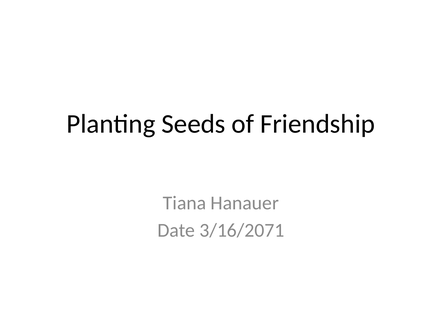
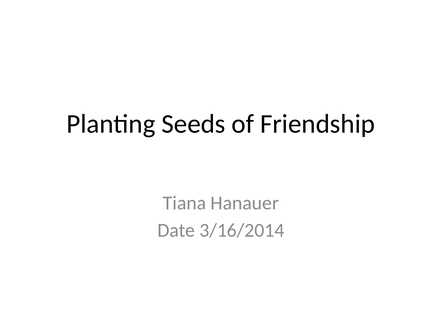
3/16/2071: 3/16/2071 -> 3/16/2014
